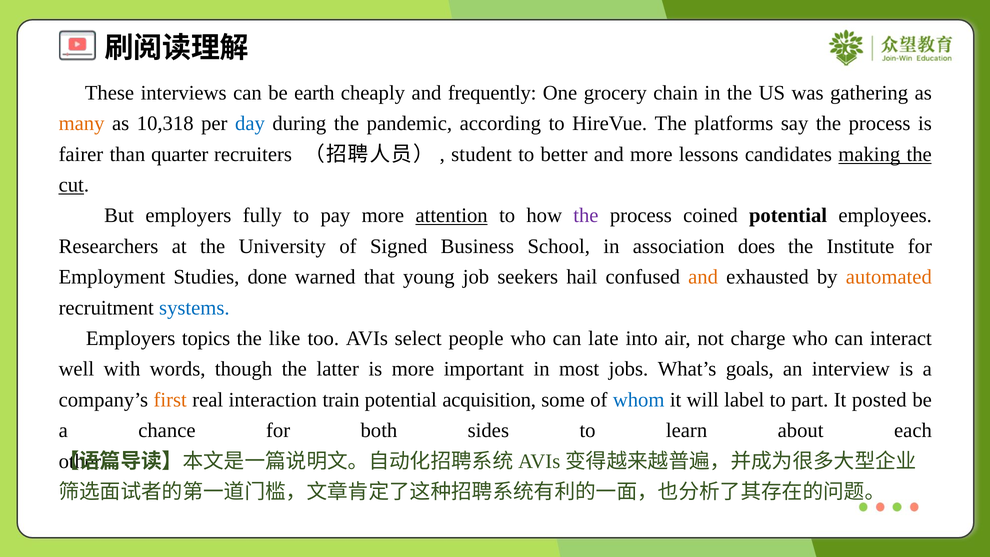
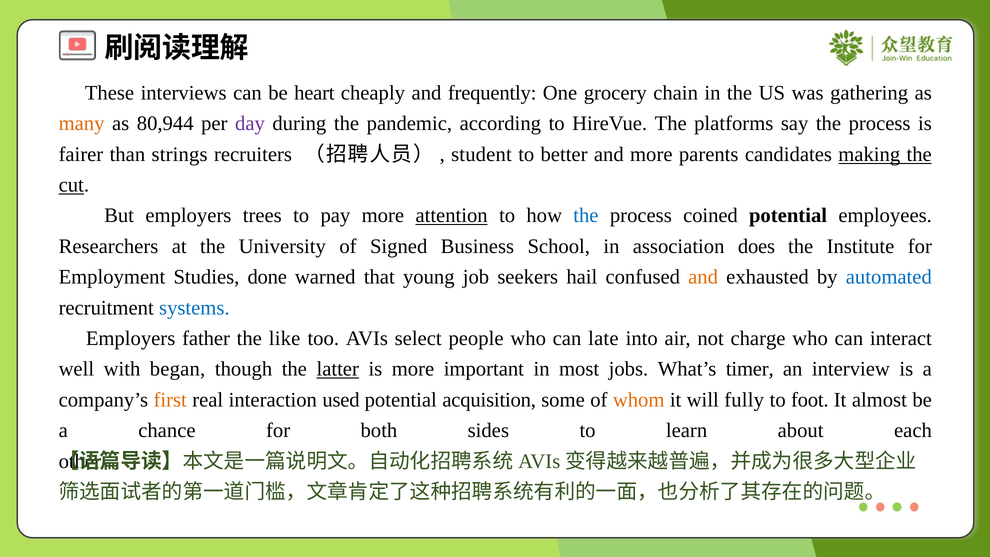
earth: earth -> heart
10,318: 10,318 -> 80,944
day colour: blue -> purple
quarter: quarter -> strings
lessons: lessons -> parents
fully: fully -> trees
the at (586, 216) colour: purple -> blue
automated colour: orange -> blue
topics: topics -> father
words: words -> began
latter underline: none -> present
goals: goals -> timer
train: train -> used
whom colour: blue -> orange
label: label -> fully
part: part -> foot
posted: posted -> almost
